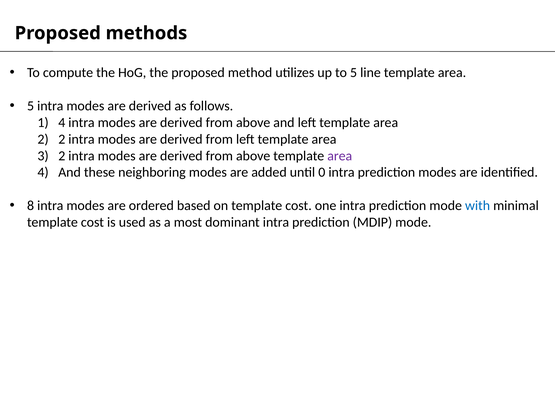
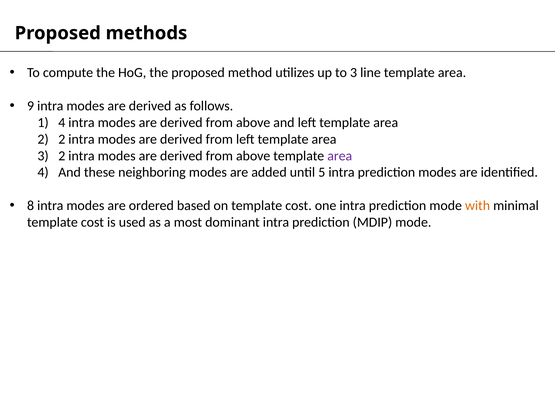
to 5: 5 -> 3
5 at (31, 106): 5 -> 9
0: 0 -> 5
with colour: blue -> orange
